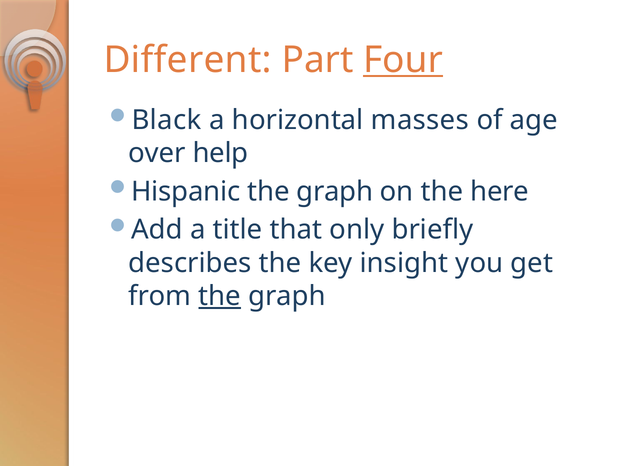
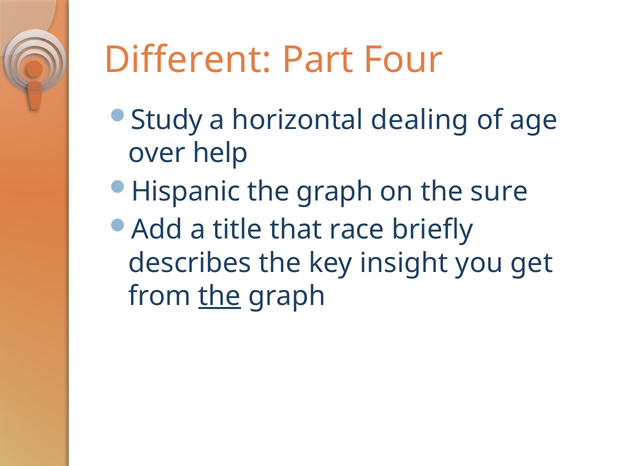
Four underline: present -> none
Black: Black -> Study
masses: masses -> dealing
here: here -> sure
only: only -> race
